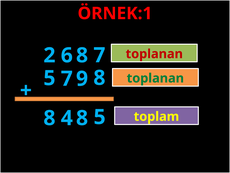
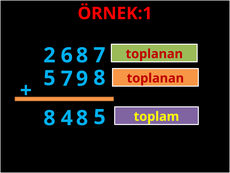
toplanan at (155, 78) colour: green -> red
